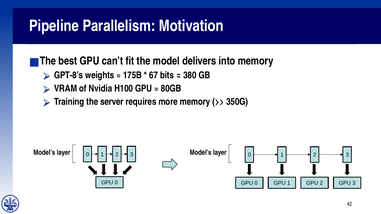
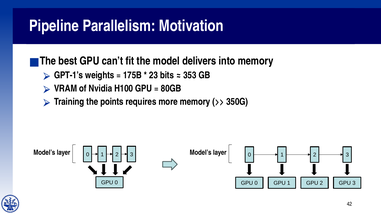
GPT-8’s: GPT-8’s -> GPT-1’s
67: 67 -> 23
380: 380 -> 353
server: server -> points
